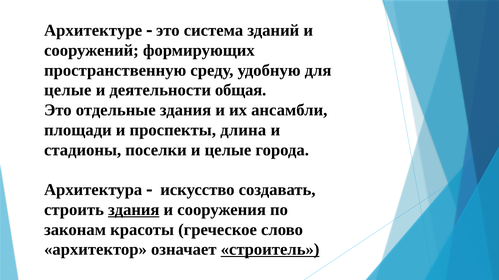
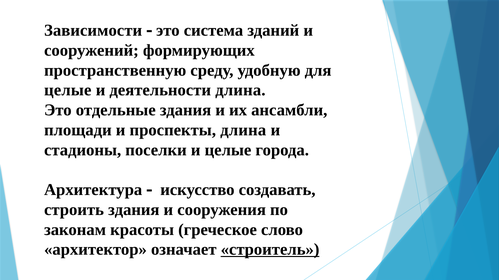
Архитектуре: Архитектуре -> Зависимости
деятельности общая: общая -> длина
здания at (134, 210) underline: present -> none
